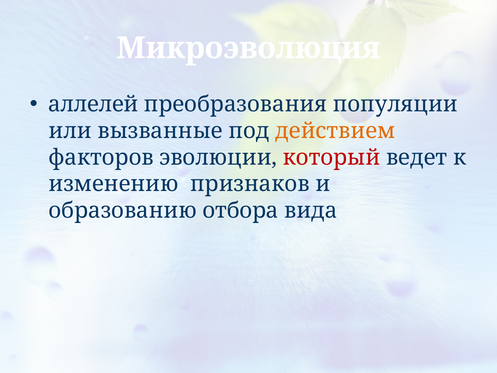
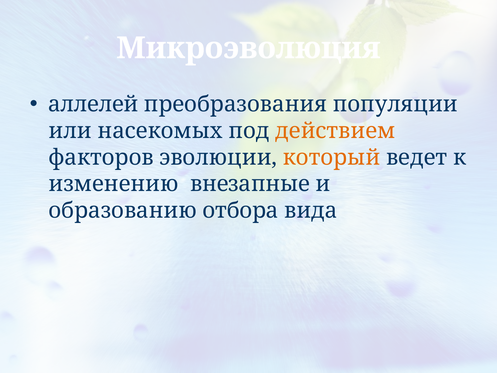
вызванные: вызванные -> насекомых
который colour: red -> orange
признаков: признаков -> внезапные
